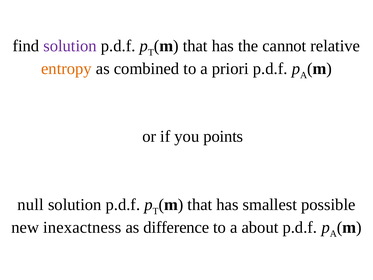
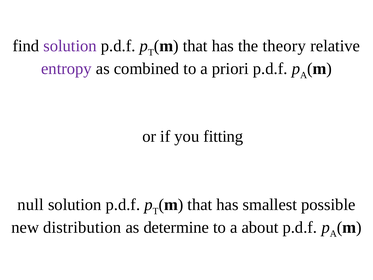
cannot: cannot -> theory
entropy colour: orange -> purple
points: points -> fitting
inexactness: inexactness -> distribution
difference: difference -> determine
